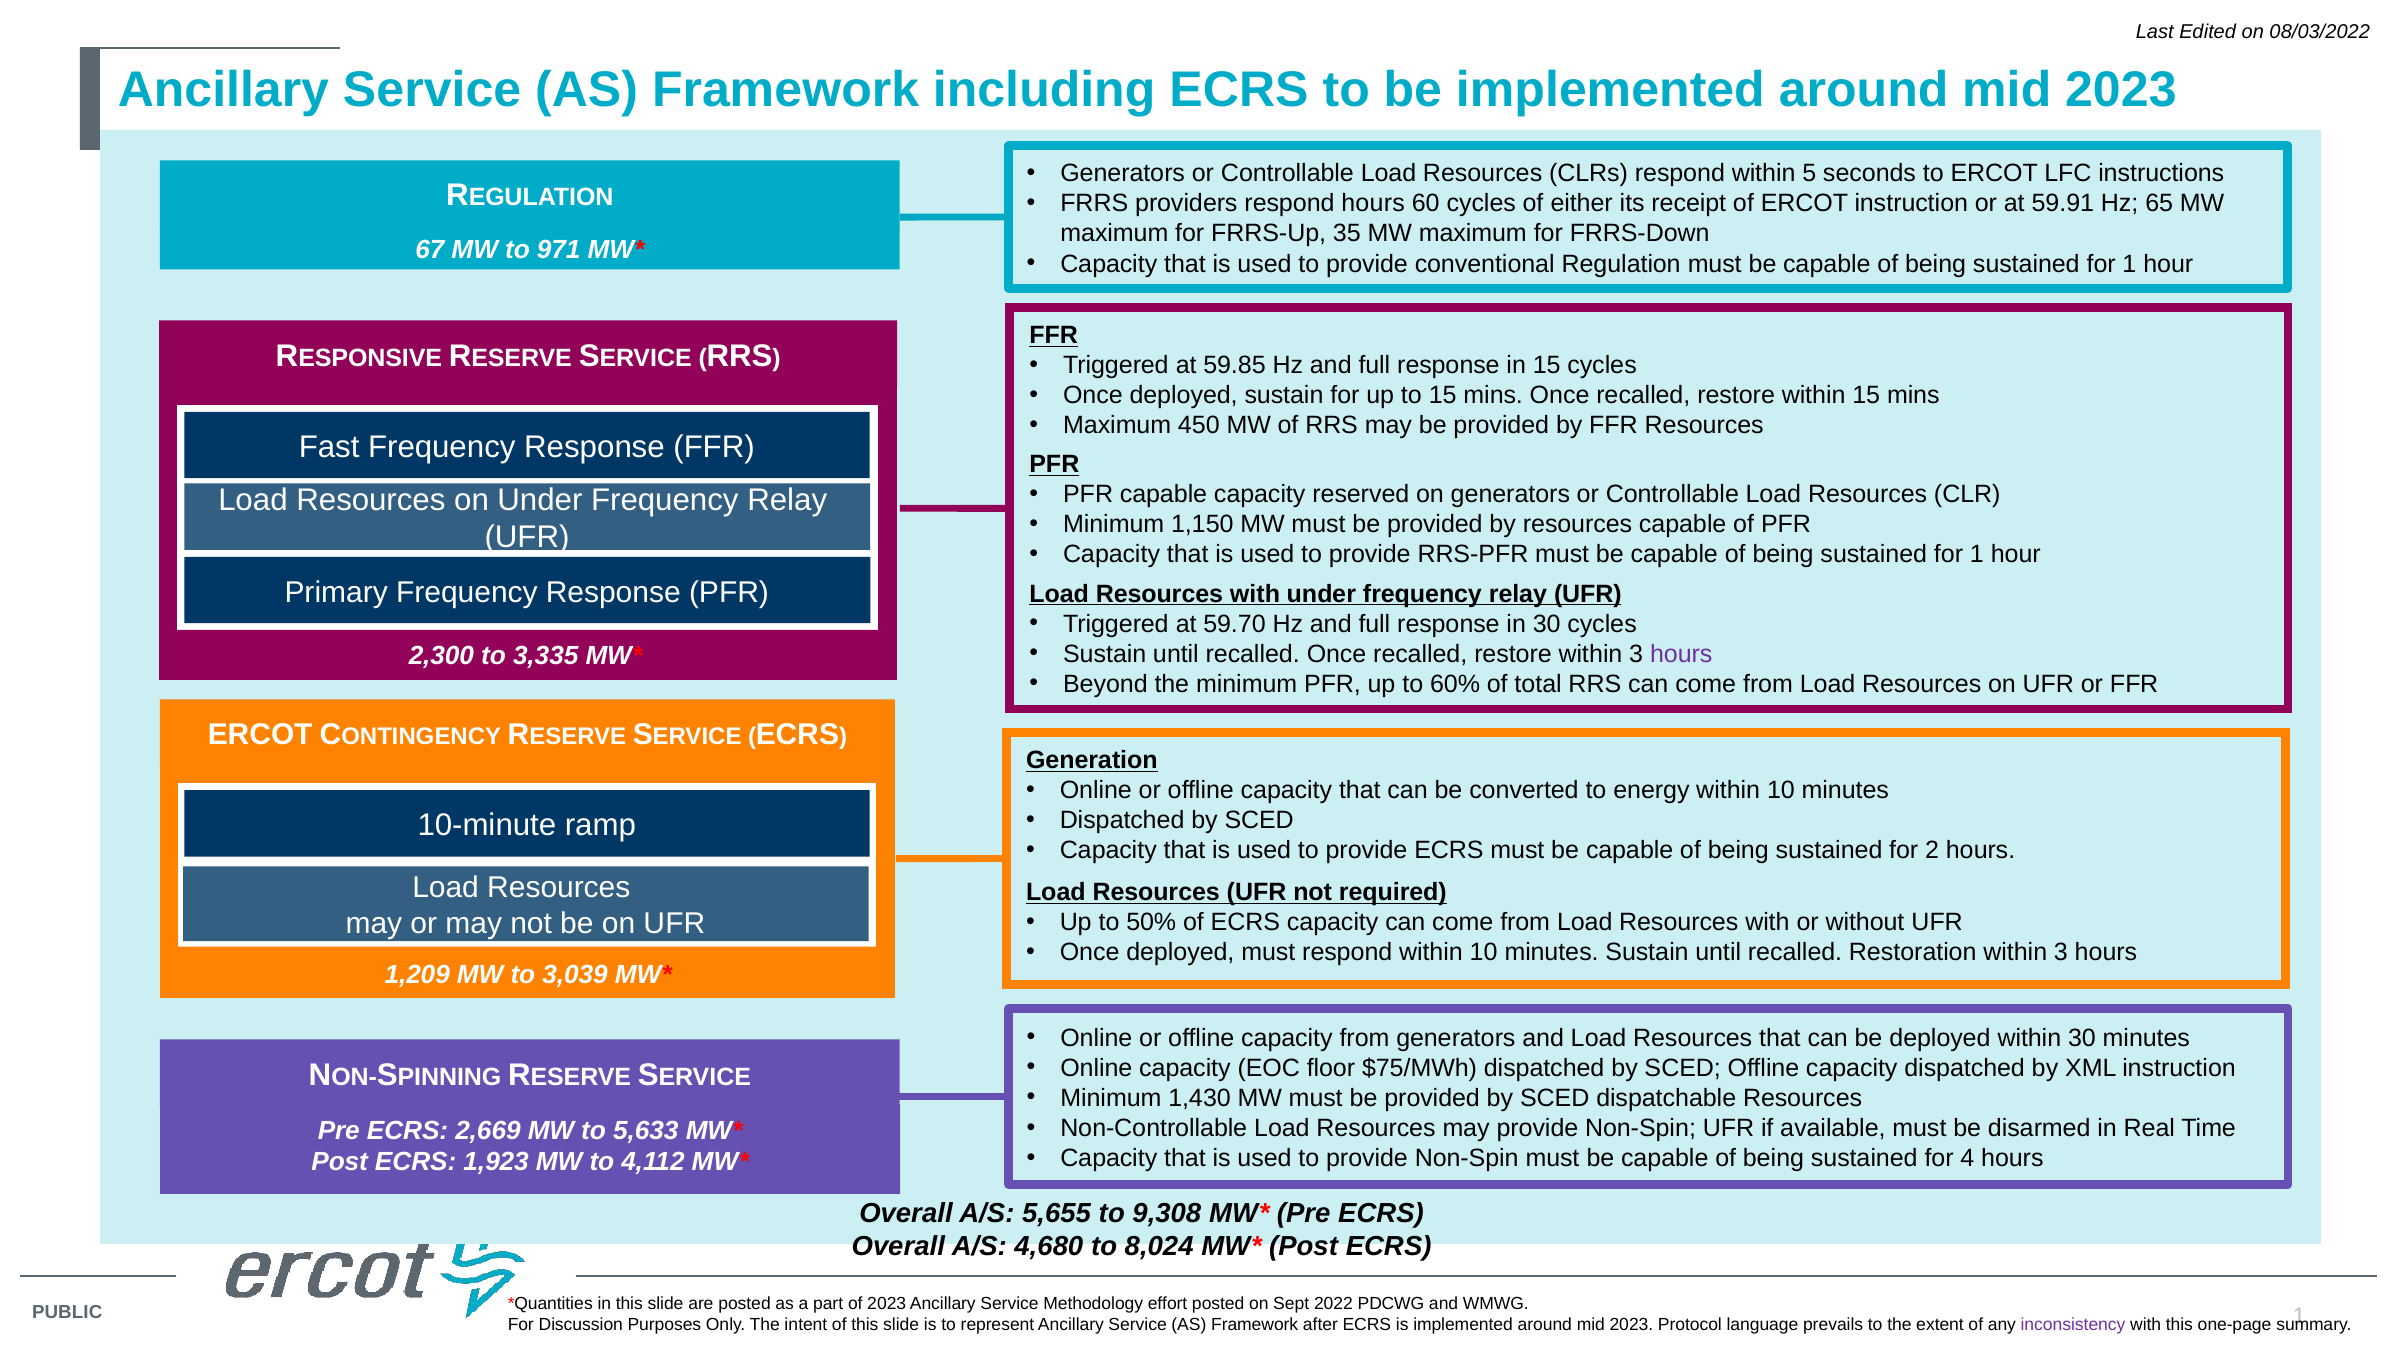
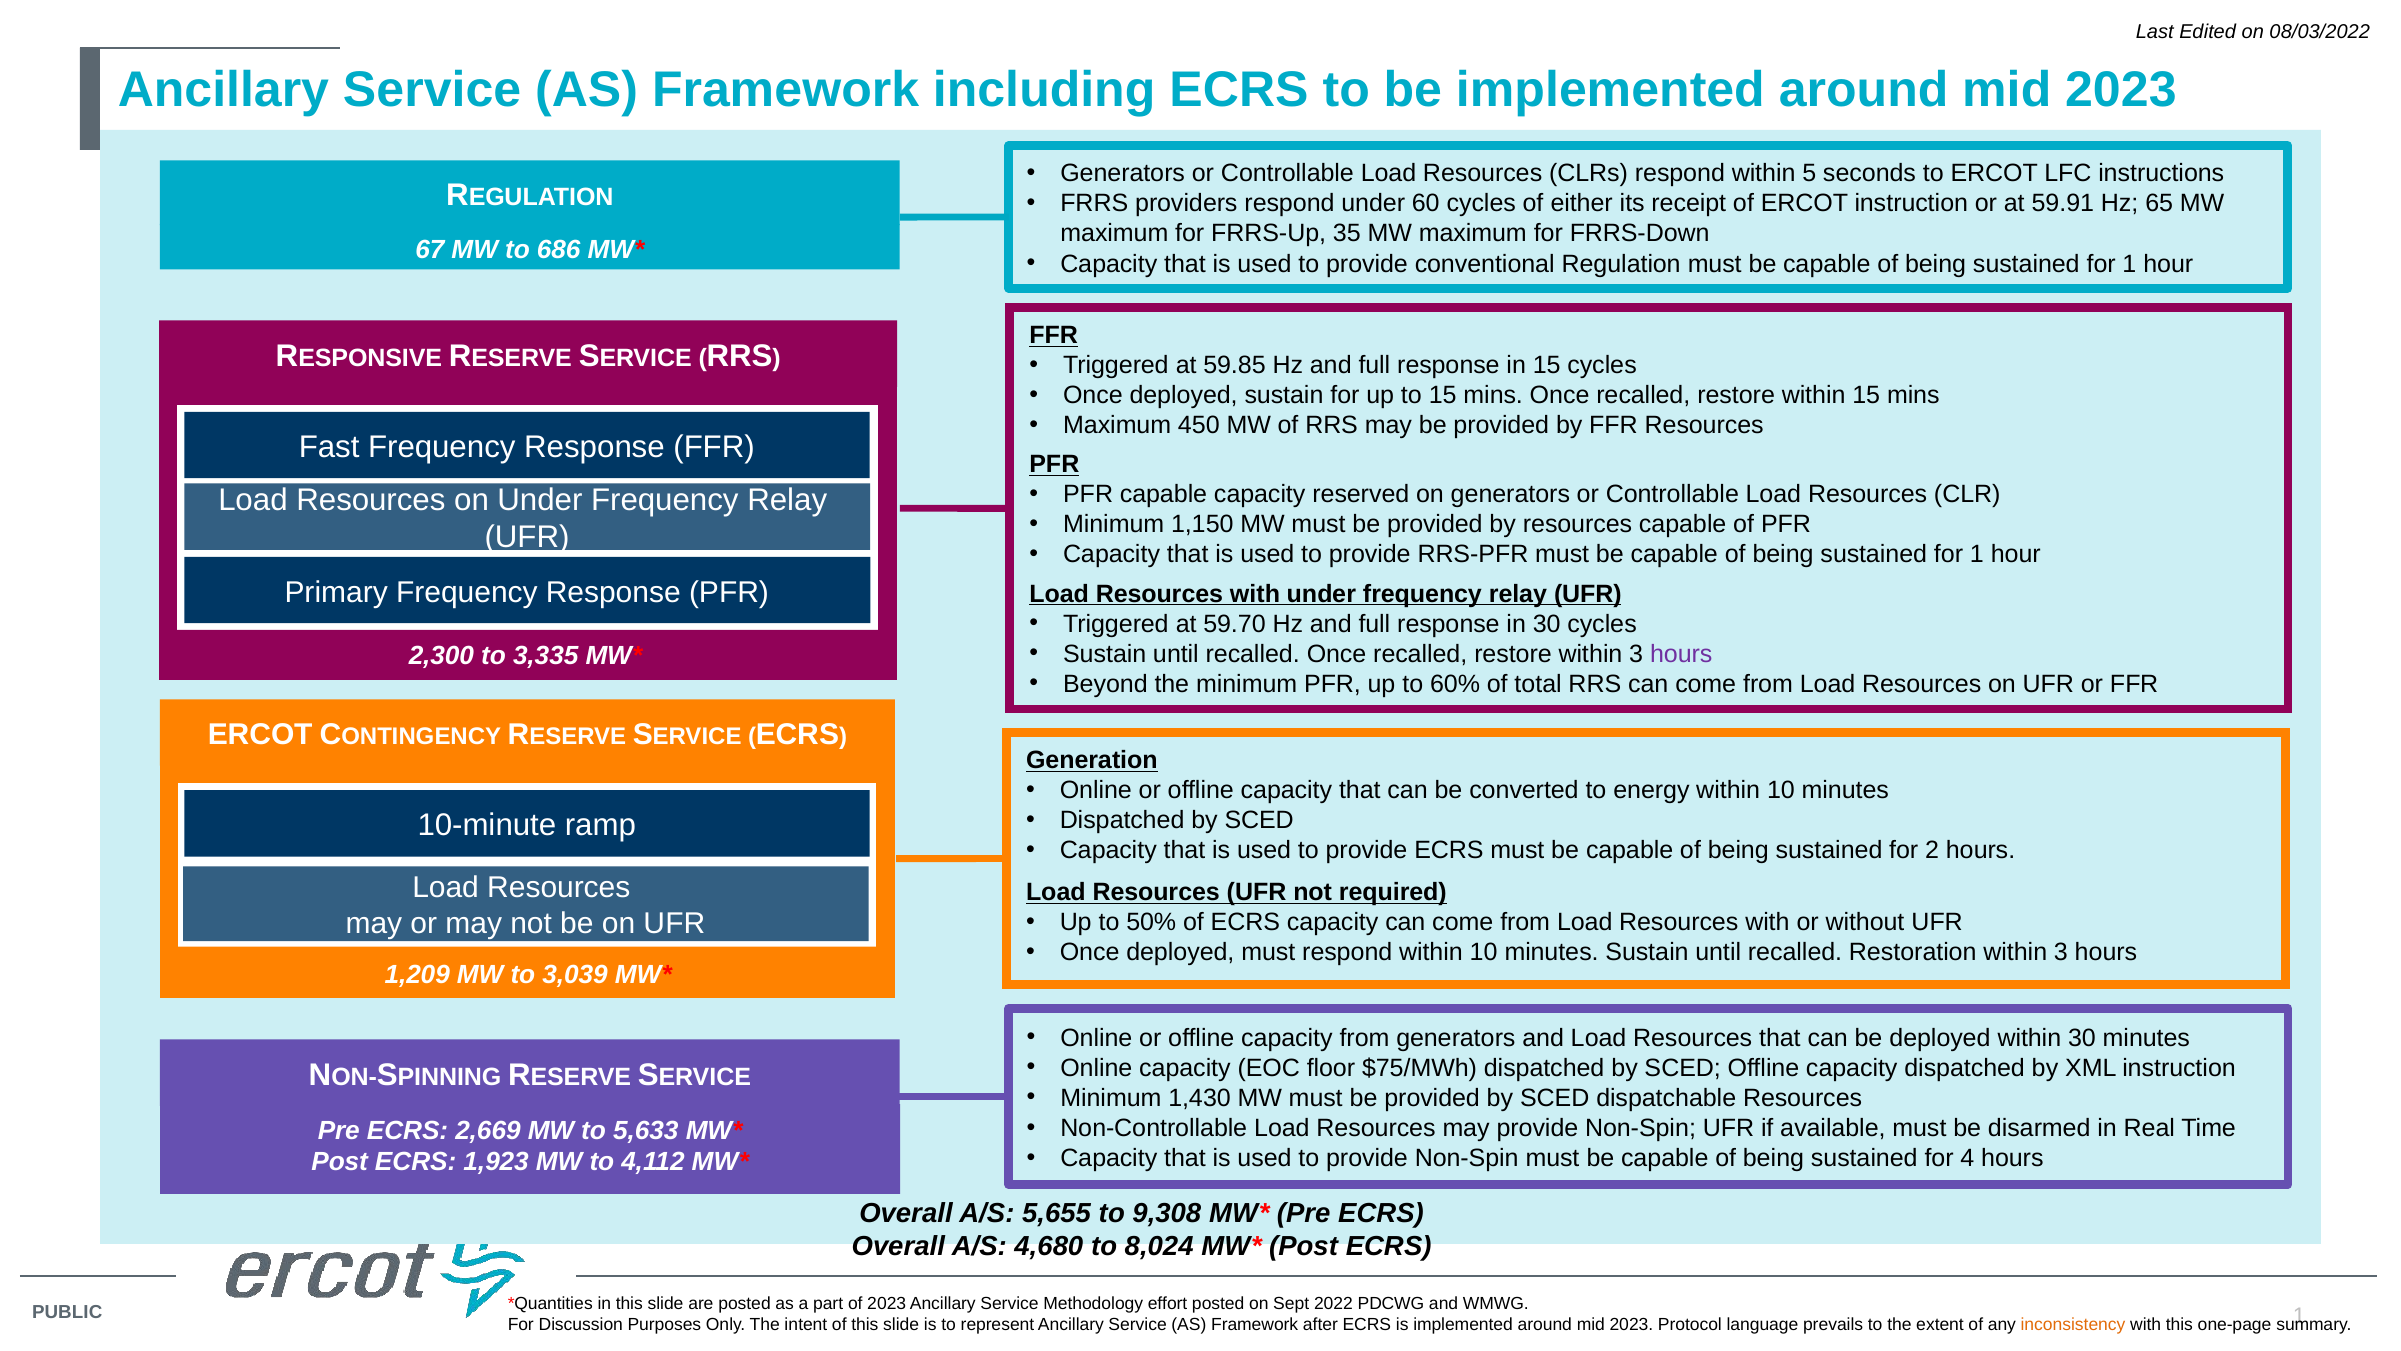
respond hours: hours -> under
971: 971 -> 686
inconsistency colour: purple -> orange
